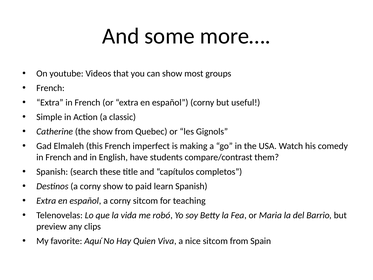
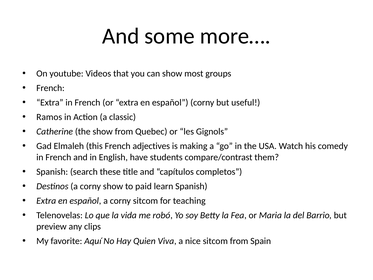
Simple: Simple -> Ramos
imperfect: imperfect -> adjectives
